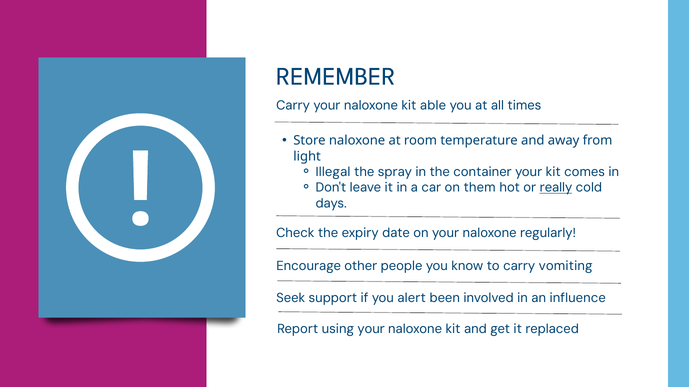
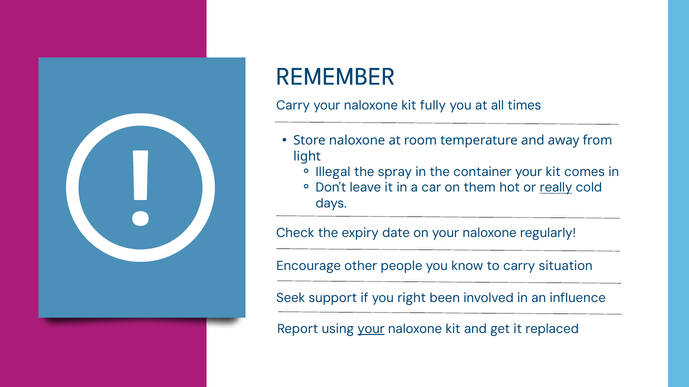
able: able -> fully
vomiting: vomiting -> situation
alert: alert -> right
your at (371, 329) underline: none -> present
